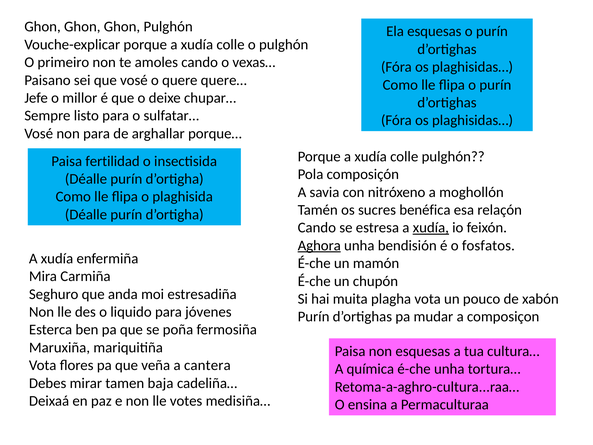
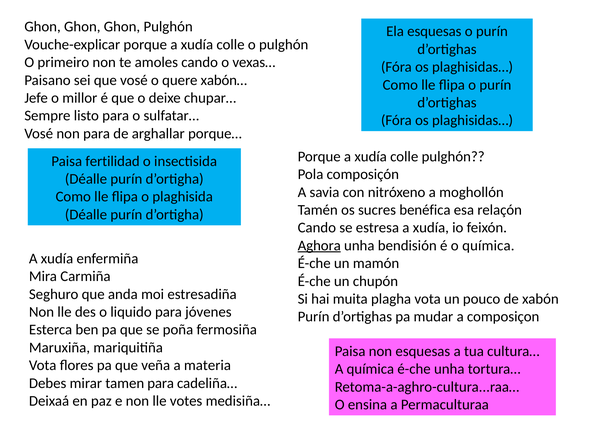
quere…: quere… -> xabón…
xudía at (431, 228) underline: present -> none
o fosfatos: fosfatos -> química
cantera: cantera -> materia
tamen baja: baja -> para
